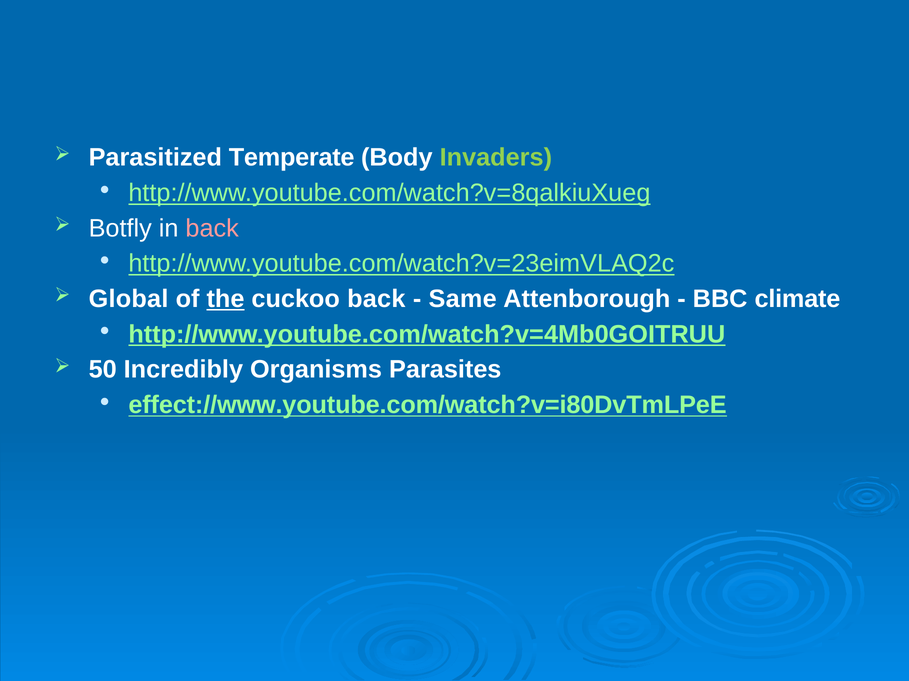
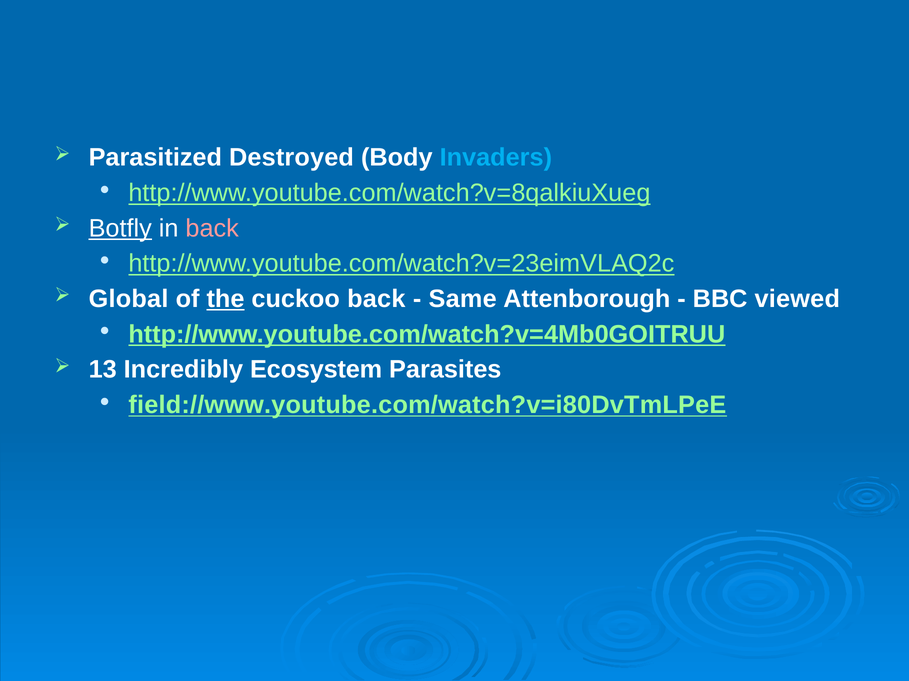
Temperate: Temperate -> Destroyed
Invaders colour: light green -> light blue
Botfly underline: none -> present
climate: climate -> viewed
50: 50 -> 13
Organisms: Organisms -> Ecosystem
effect://www.youtube.com/watch?v=i80DvTmLPeE: effect://www.youtube.com/watch?v=i80DvTmLPeE -> field://www.youtube.com/watch?v=i80DvTmLPeE
